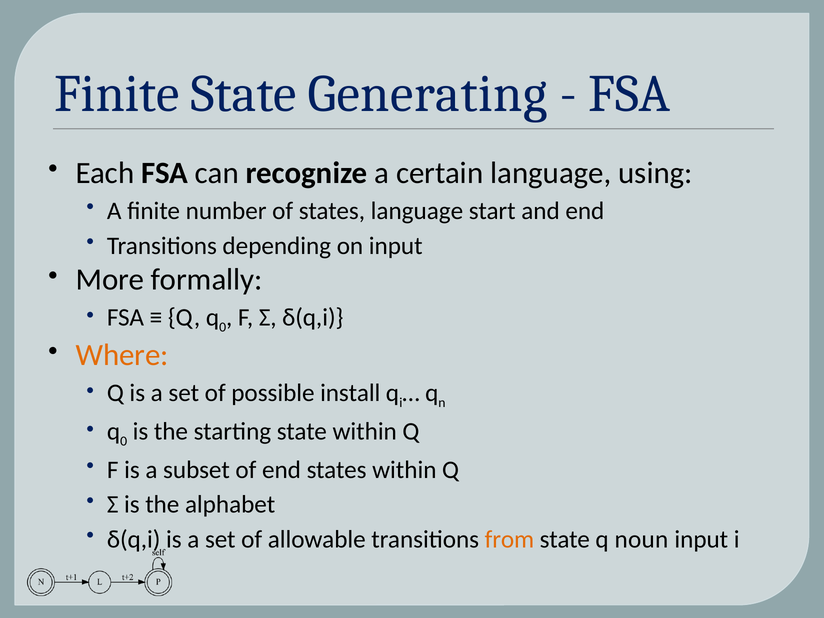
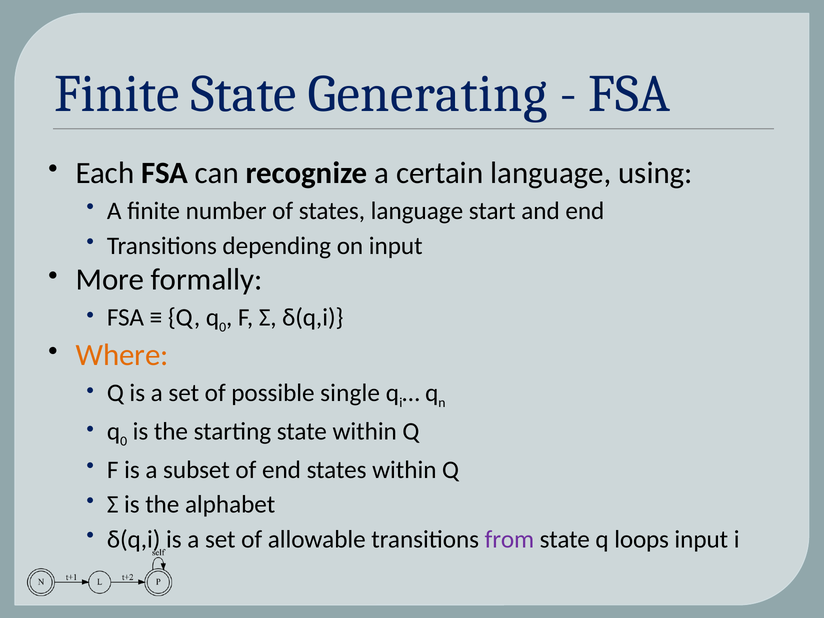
install: install -> single
from colour: orange -> purple
noun: noun -> loops
